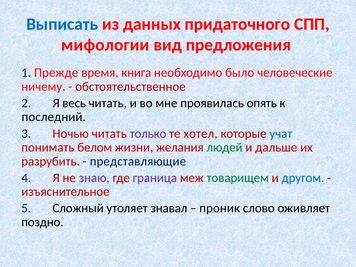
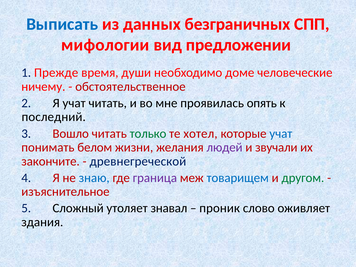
придаточного: придаточного -> безграничных
предложения: предложения -> предложении
книга: книга -> души
было: было -> доме
Я весь: весь -> учат
Ночью: Ночью -> Вошло
только colour: purple -> green
людей colour: green -> purple
дальше: дальше -> звучали
разрубить: разрубить -> закончите
представляющие: представляющие -> древнегреческой
знаю colour: purple -> blue
товарищем colour: green -> blue
другом colour: blue -> green
поздно: поздно -> здания
